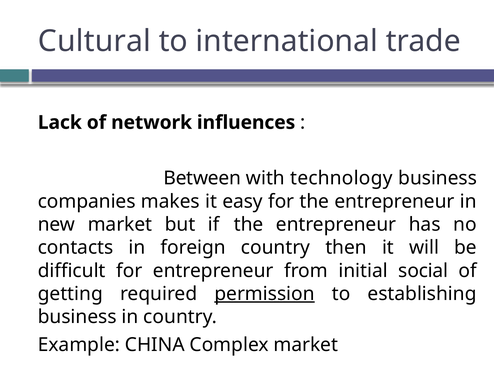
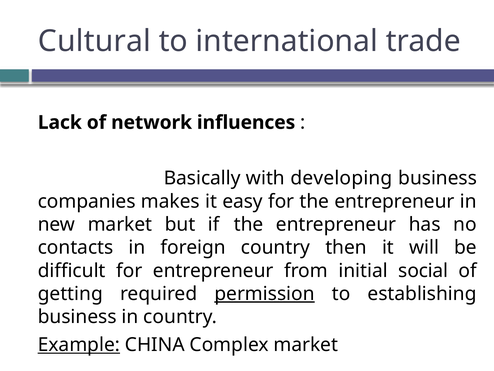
Between: Between -> Basically
technology: technology -> developing
Example underline: none -> present
